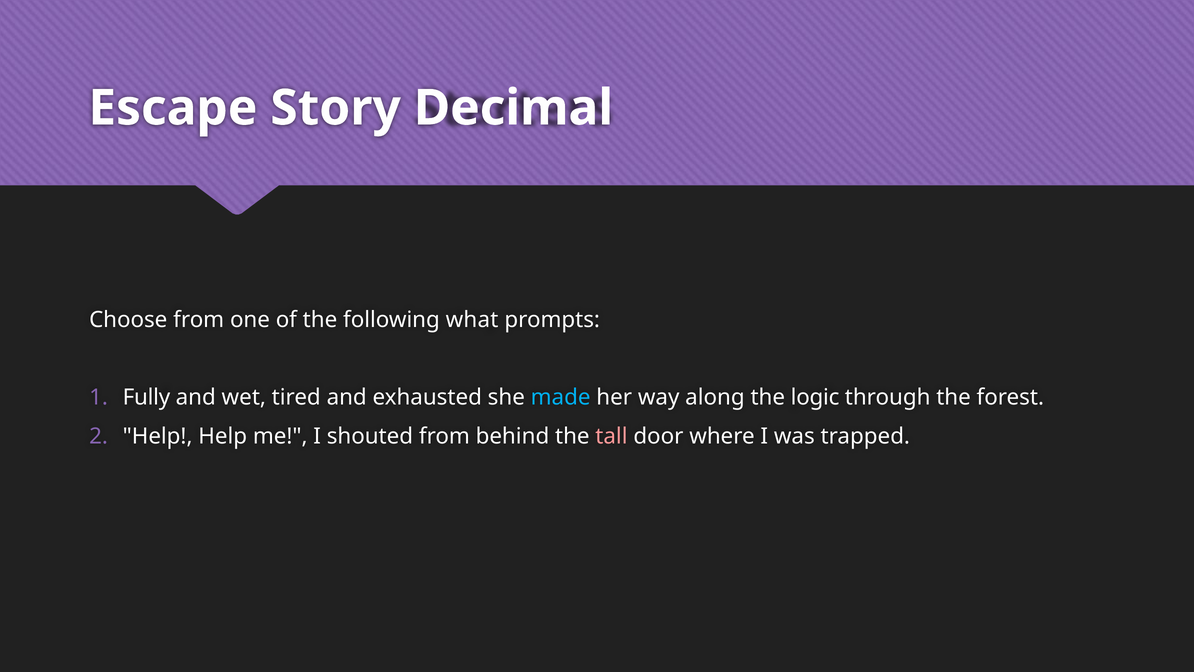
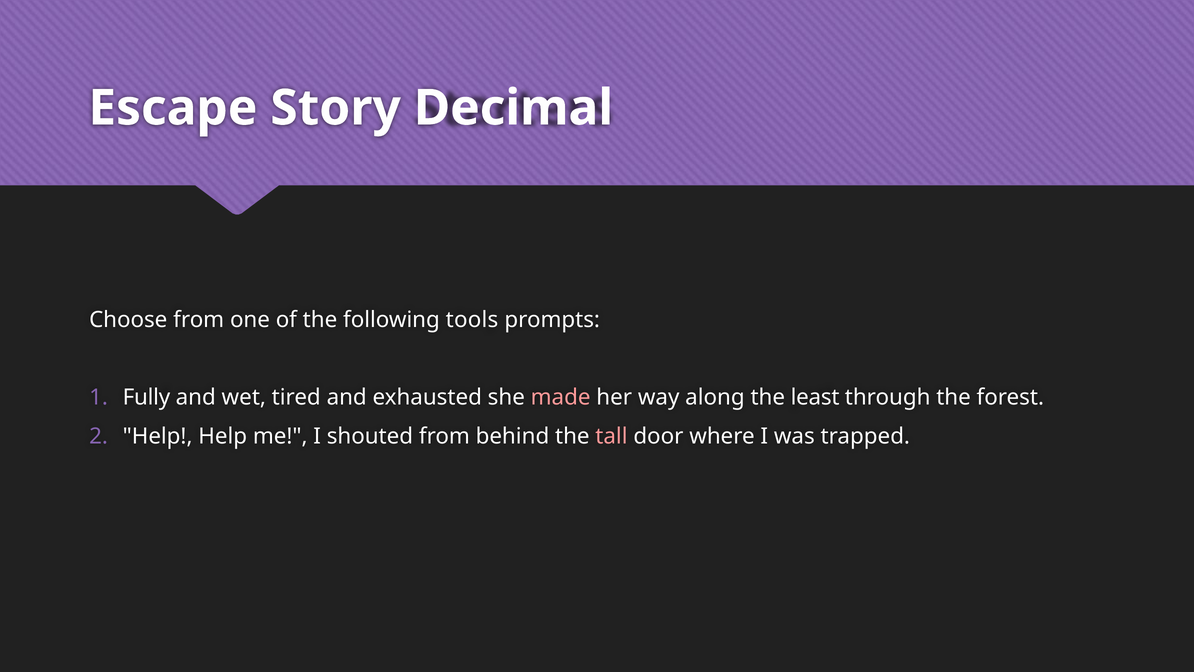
what: what -> tools
made colour: light blue -> pink
logic: logic -> least
